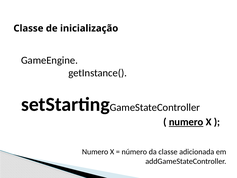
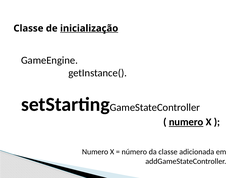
inicialização underline: none -> present
